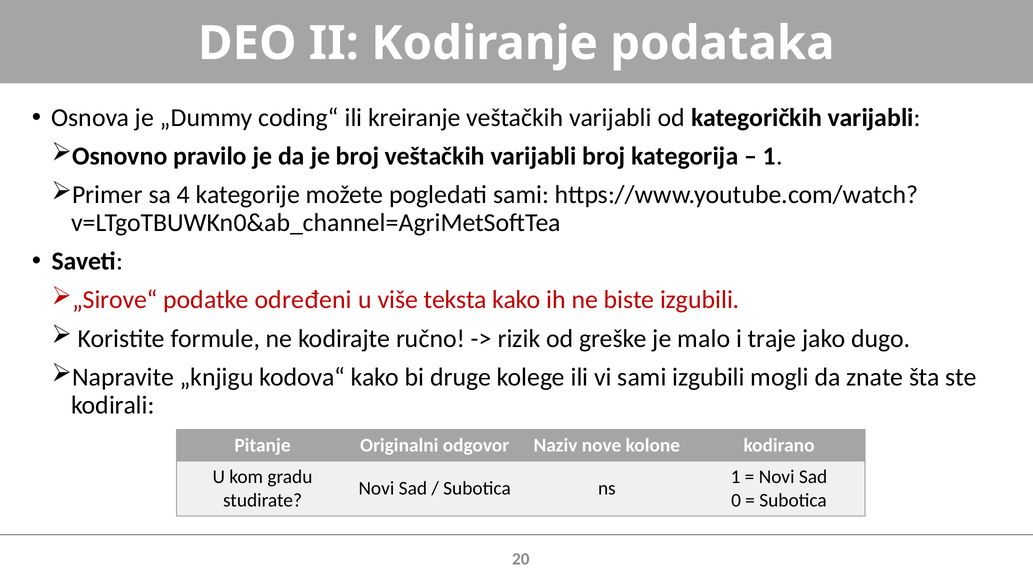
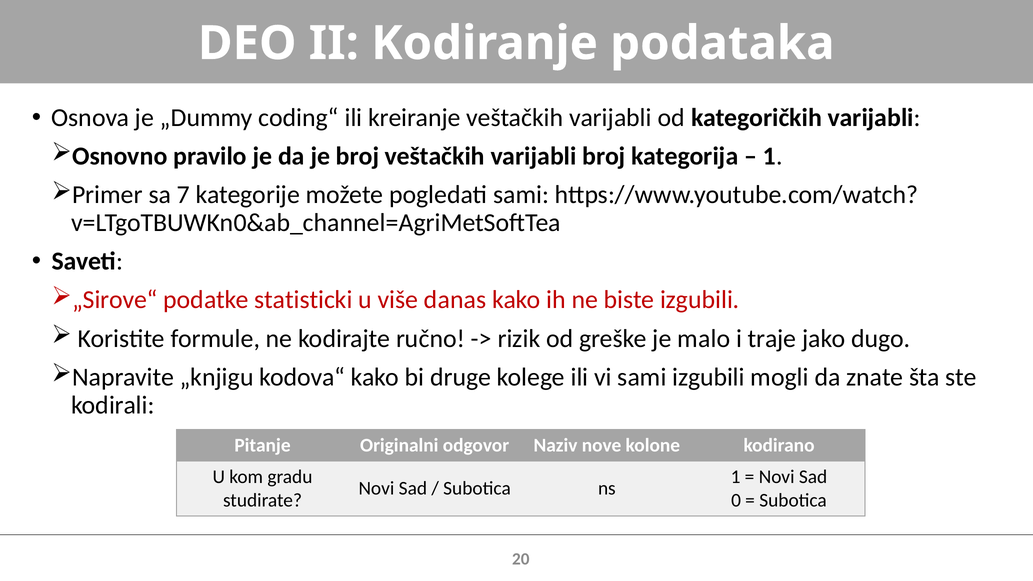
4: 4 -> 7
određeni: određeni -> statisticki
teksta: teksta -> danas
